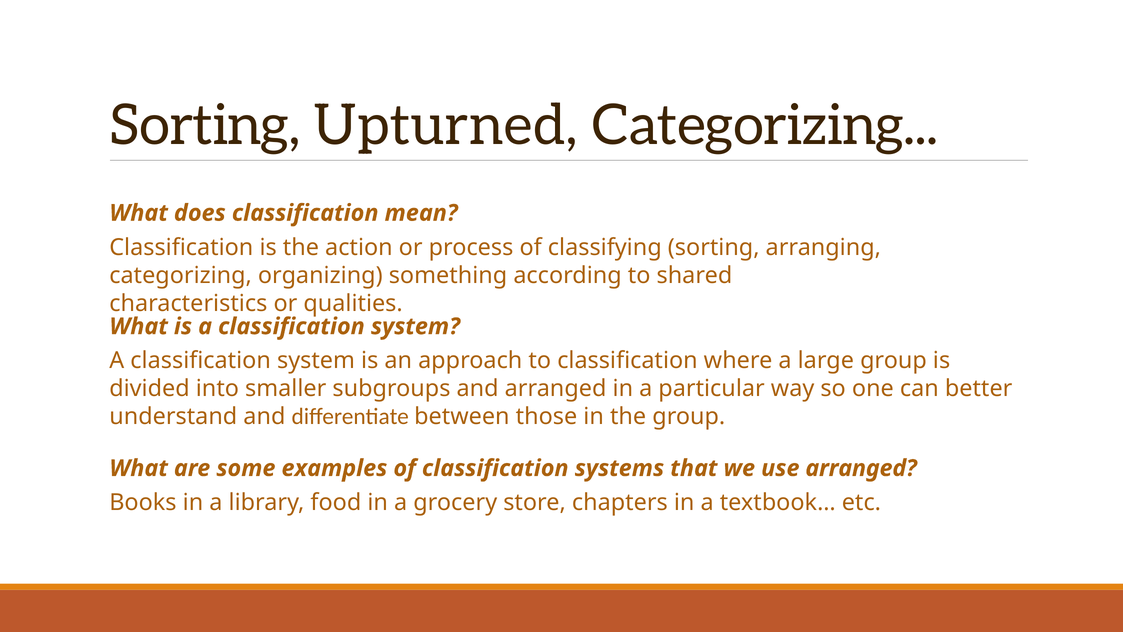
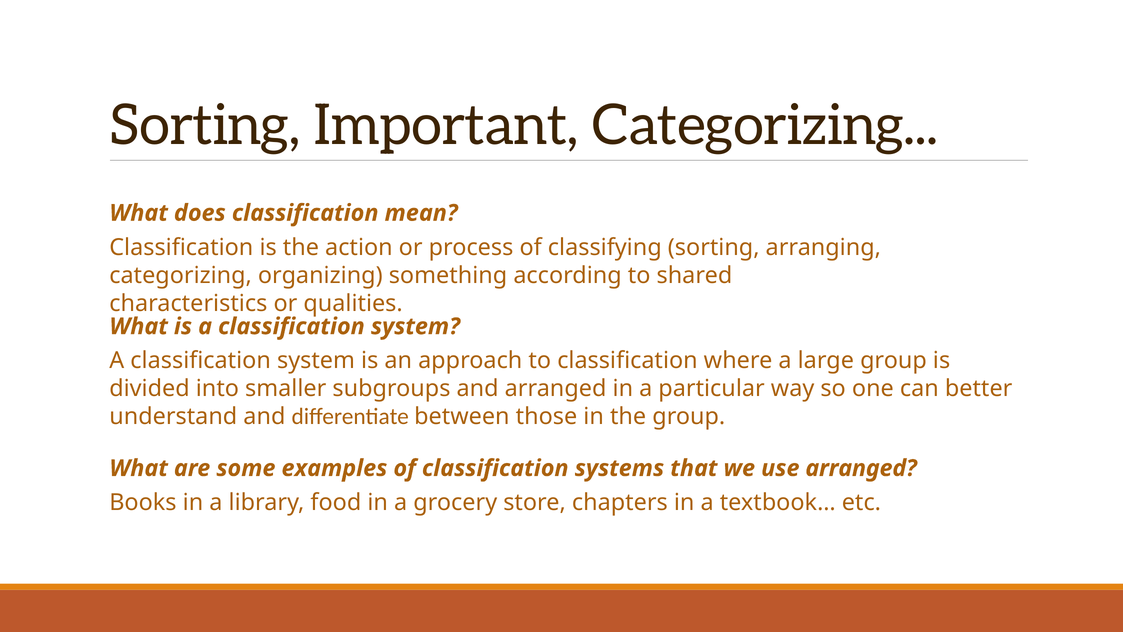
Upturned: Upturned -> Important
